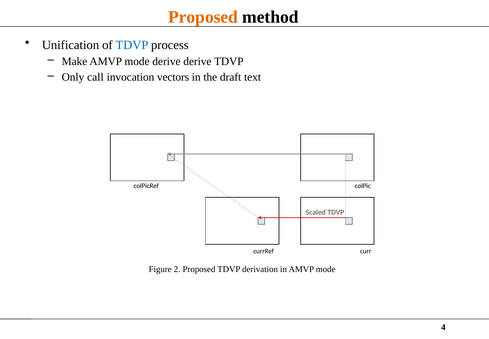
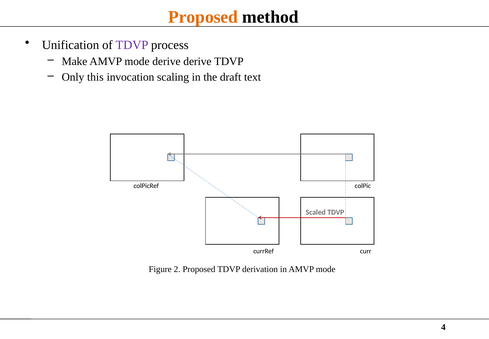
TDVP at (132, 45) colour: blue -> purple
call: call -> this
vectors: vectors -> scaling
